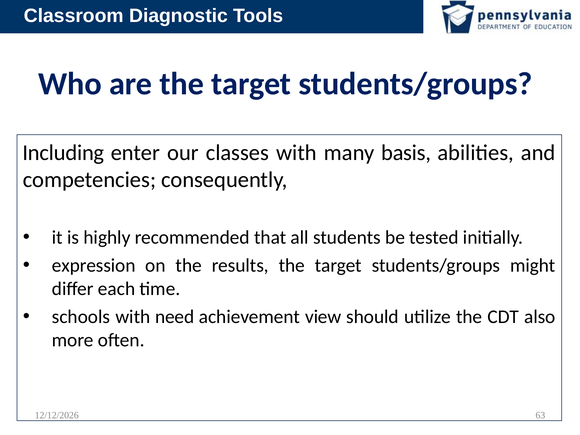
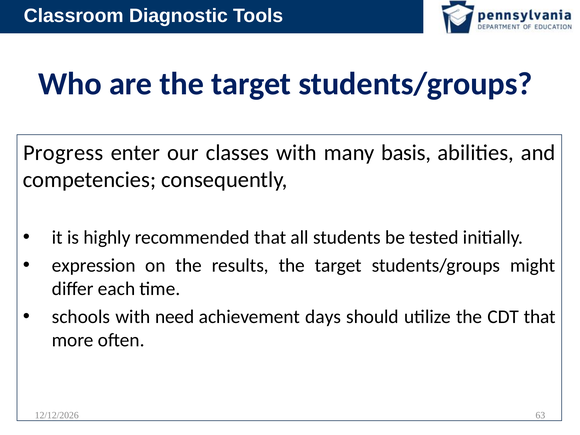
Including: Including -> Progress
view: view -> days
CDT also: also -> that
